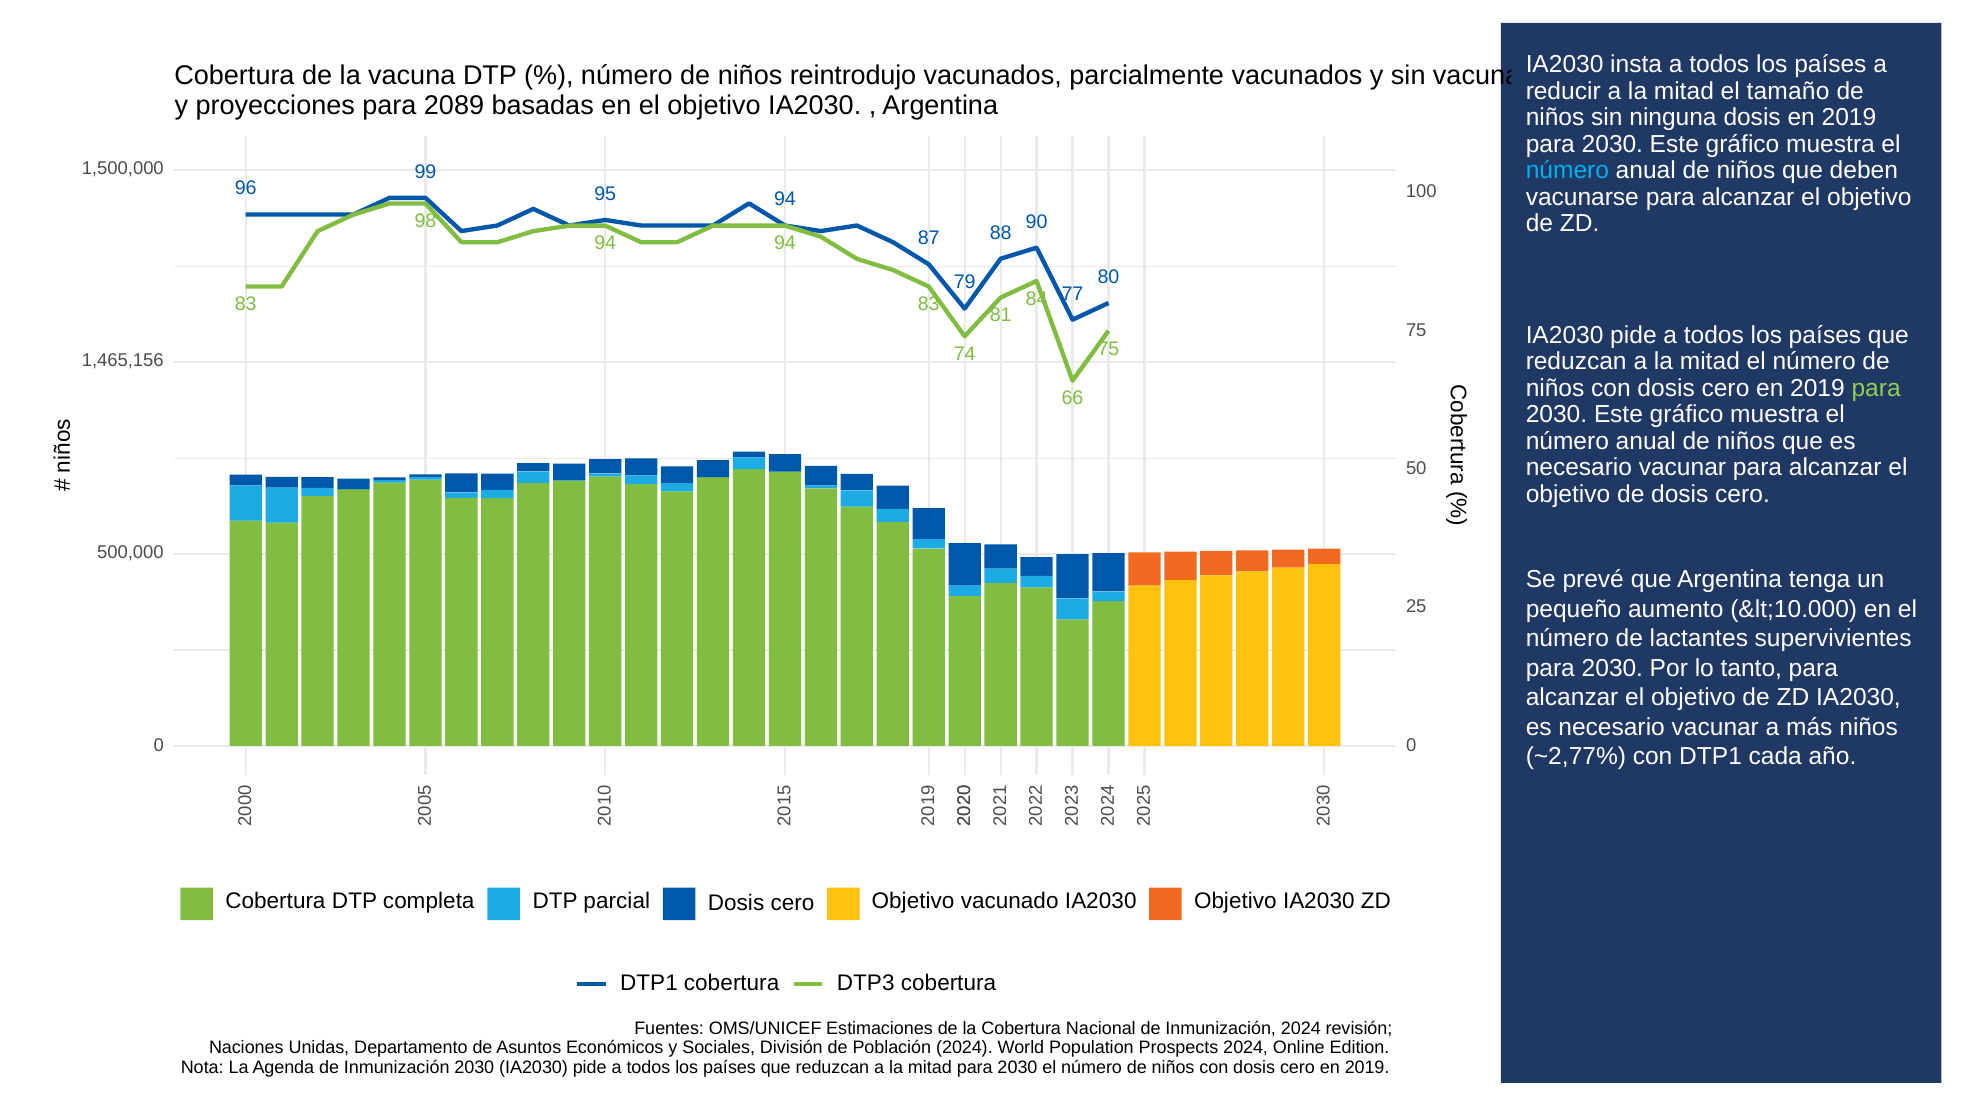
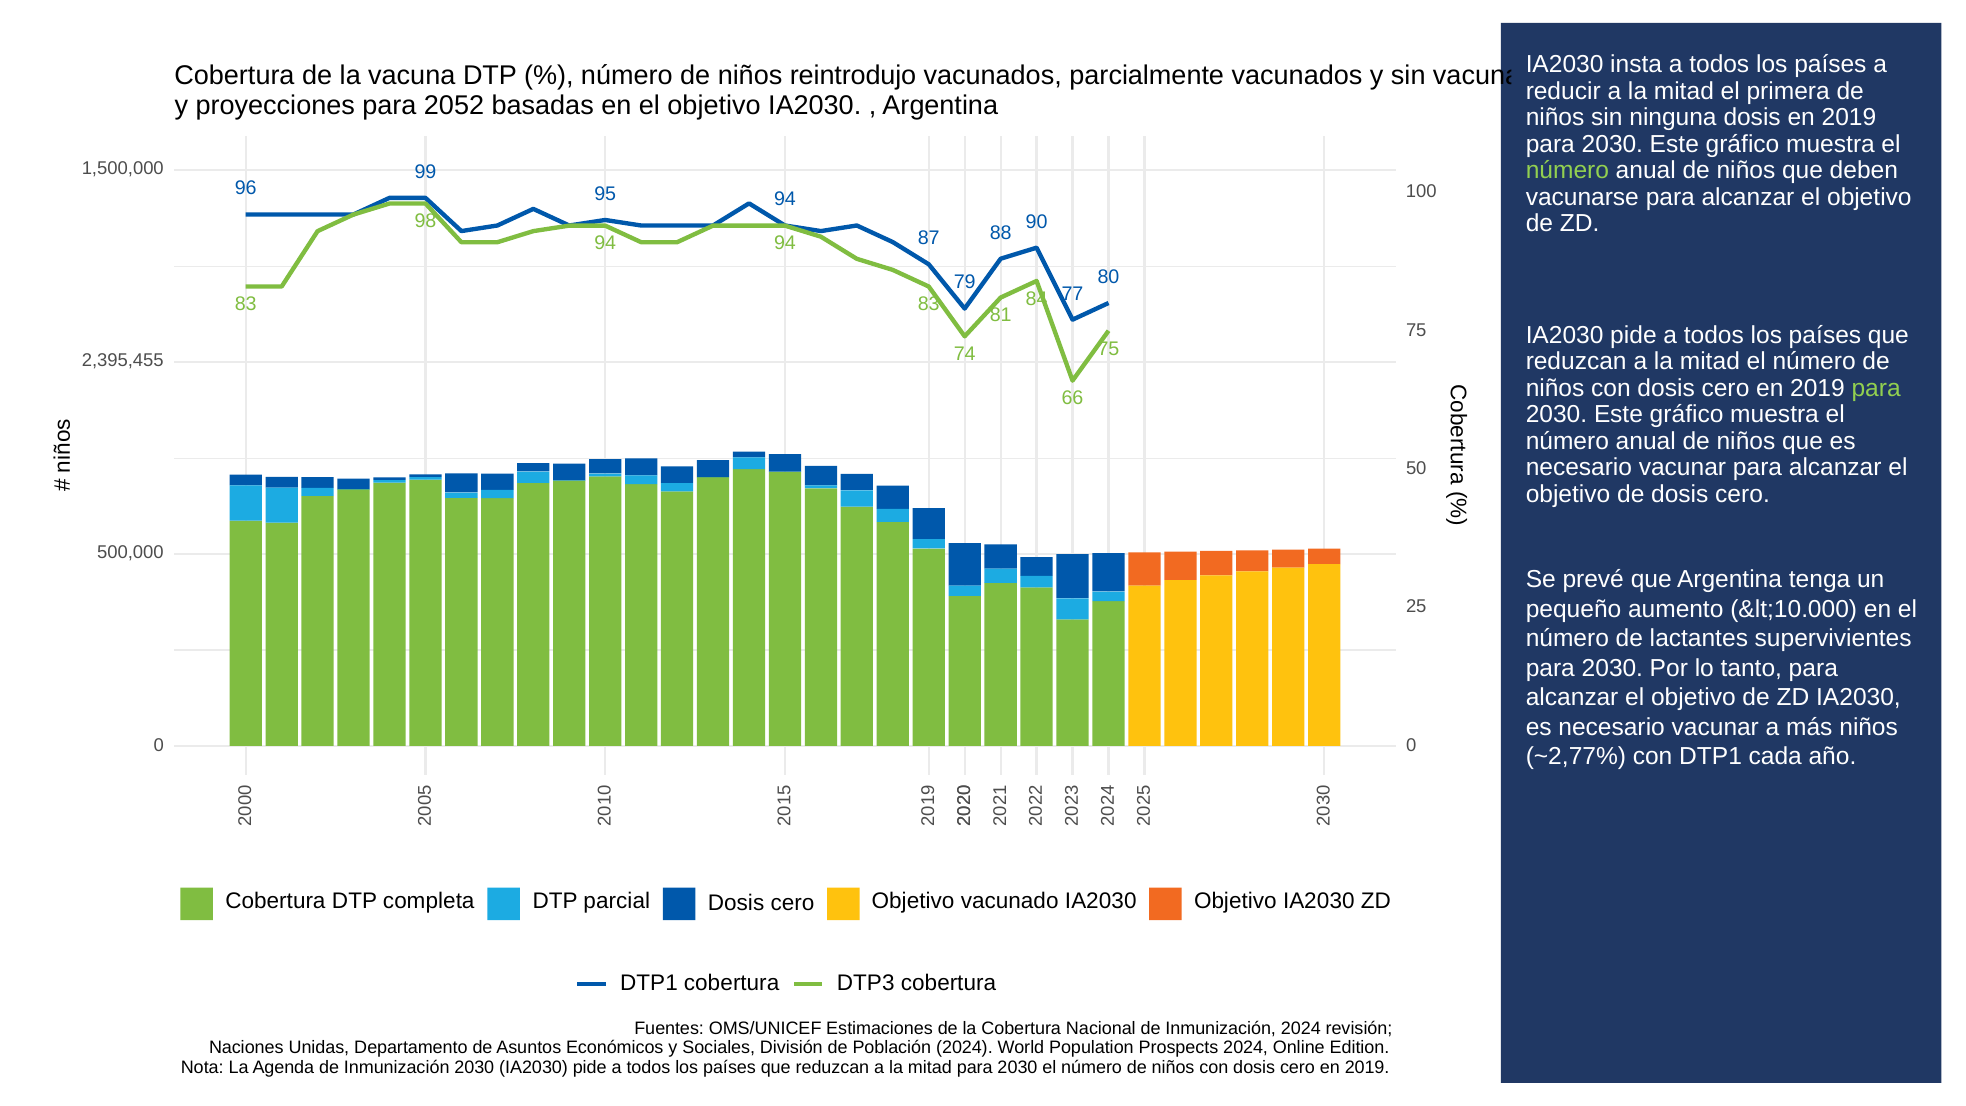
tamaño: tamaño -> primera
2089: 2089 -> 2052
número at (1567, 171) colour: light blue -> light green
1,465,156: 1,465,156 -> 2,395,455
